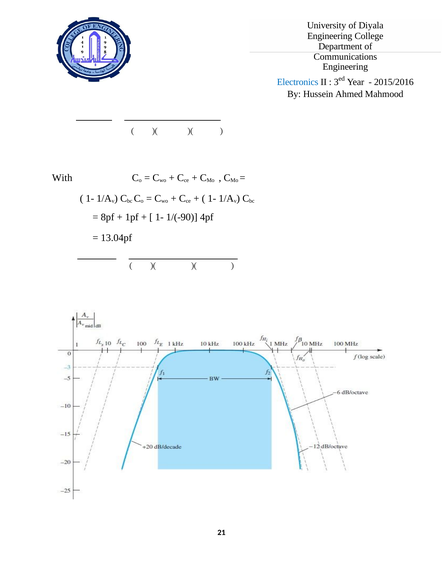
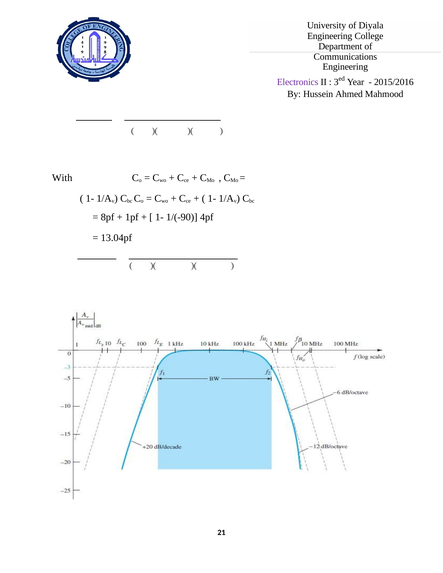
Electronics colour: blue -> purple
